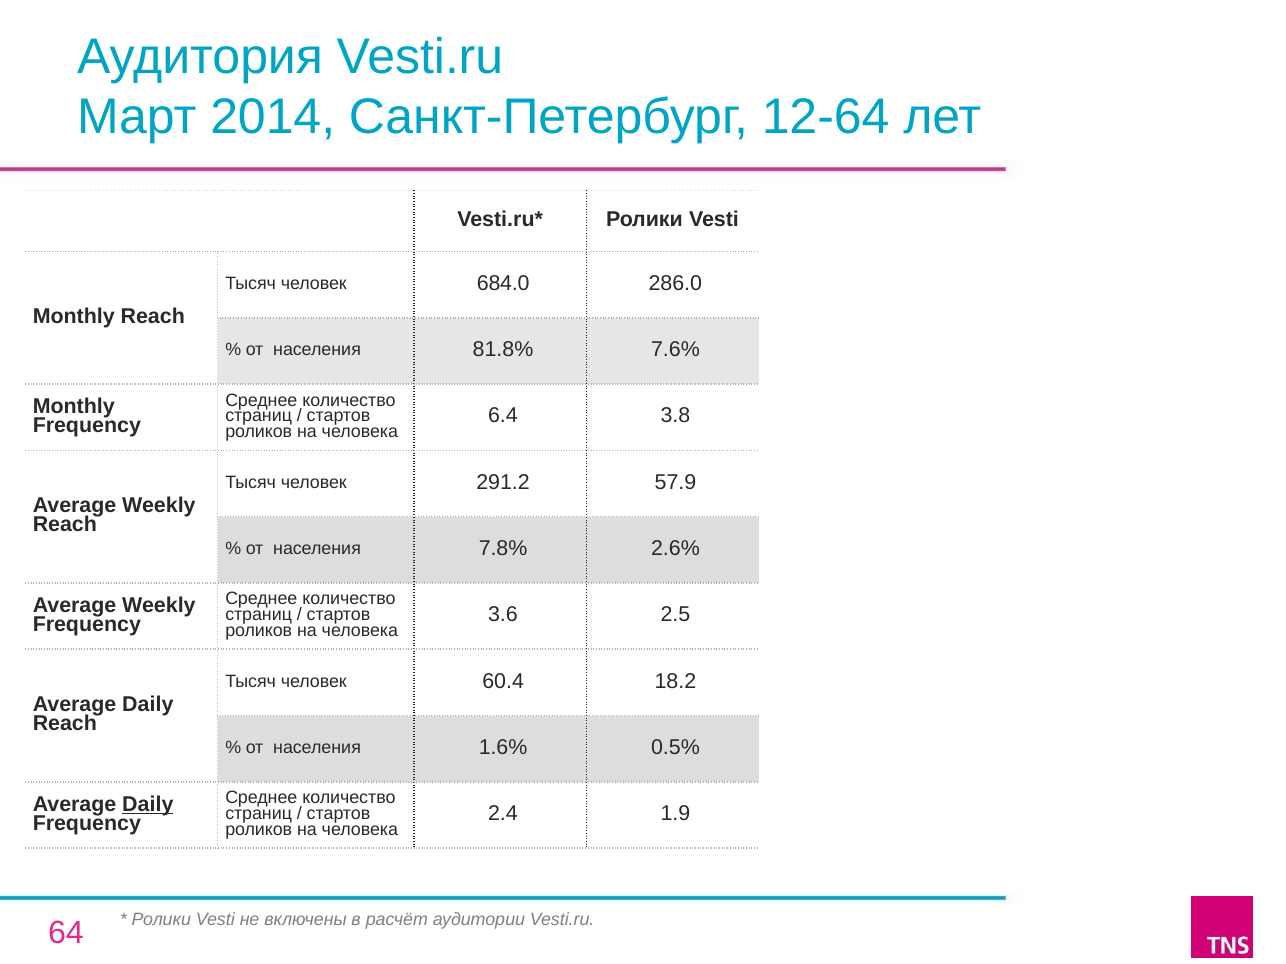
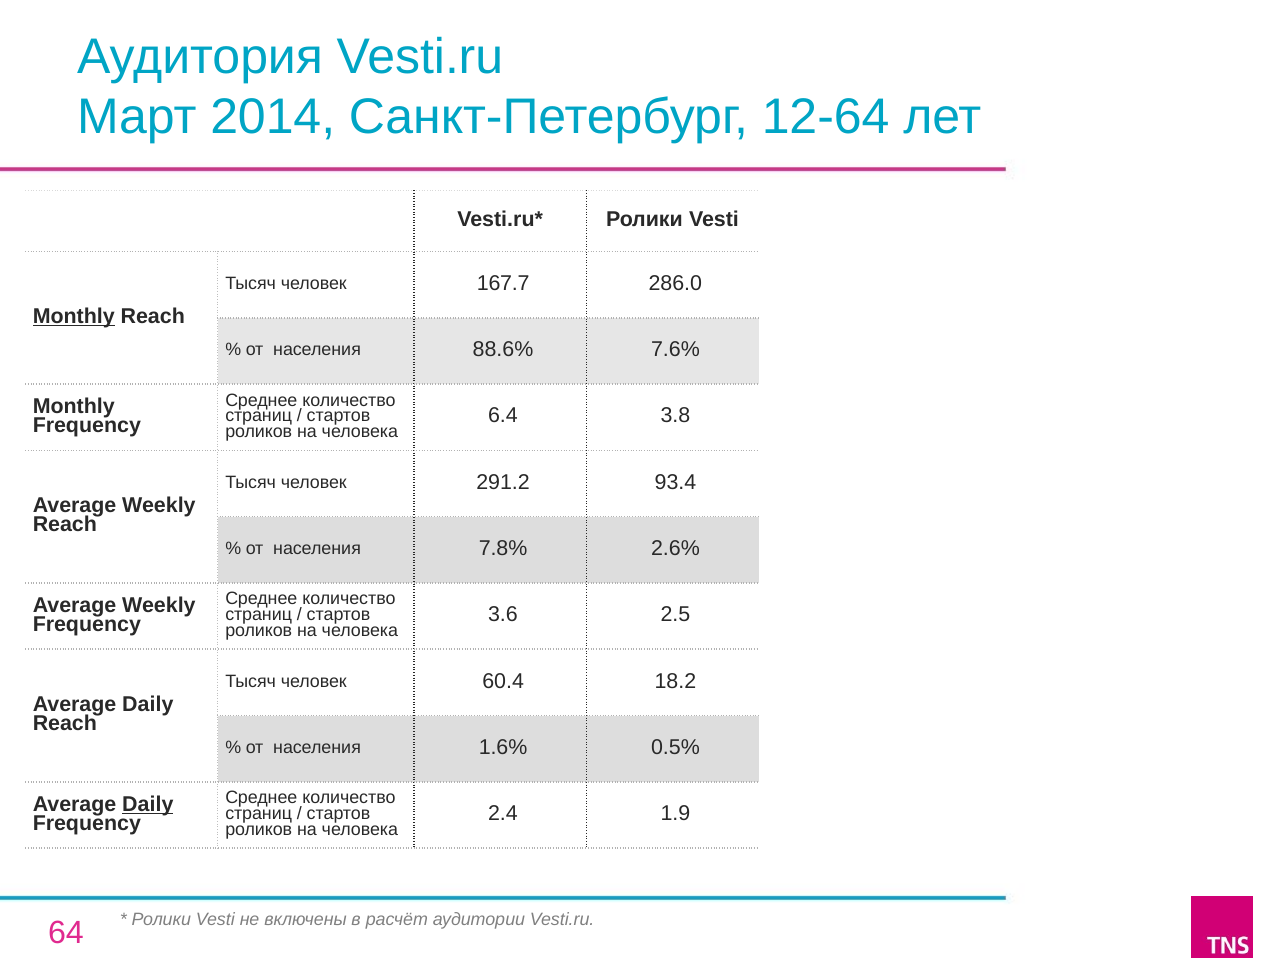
684.0: 684.0 -> 167.7
Monthly at (74, 317) underline: none -> present
81.8%: 81.8% -> 88.6%
57.9: 57.9 -> 93.4
